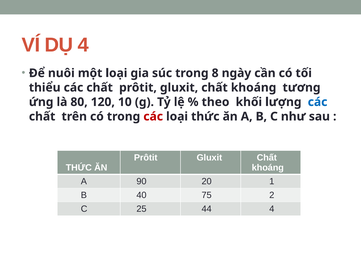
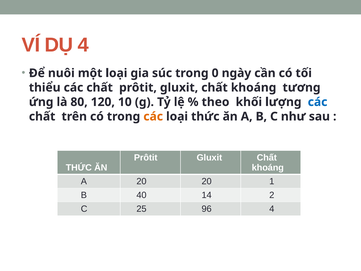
8: 8 -> 0
các at (153, 116) colour: red -> orange
A 90: 90 -> 20
75: 75 -> 14
44: 44 -> 96
